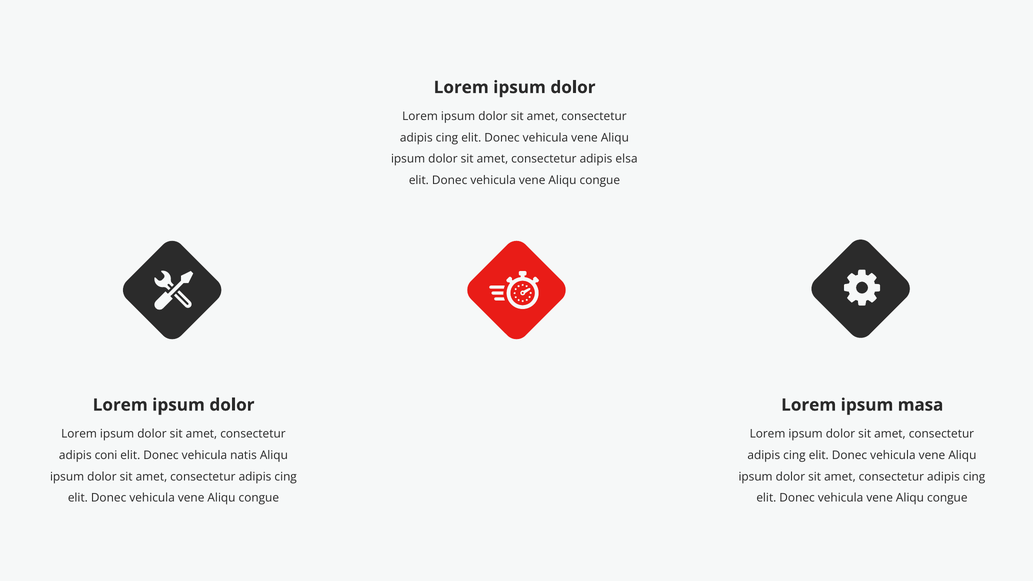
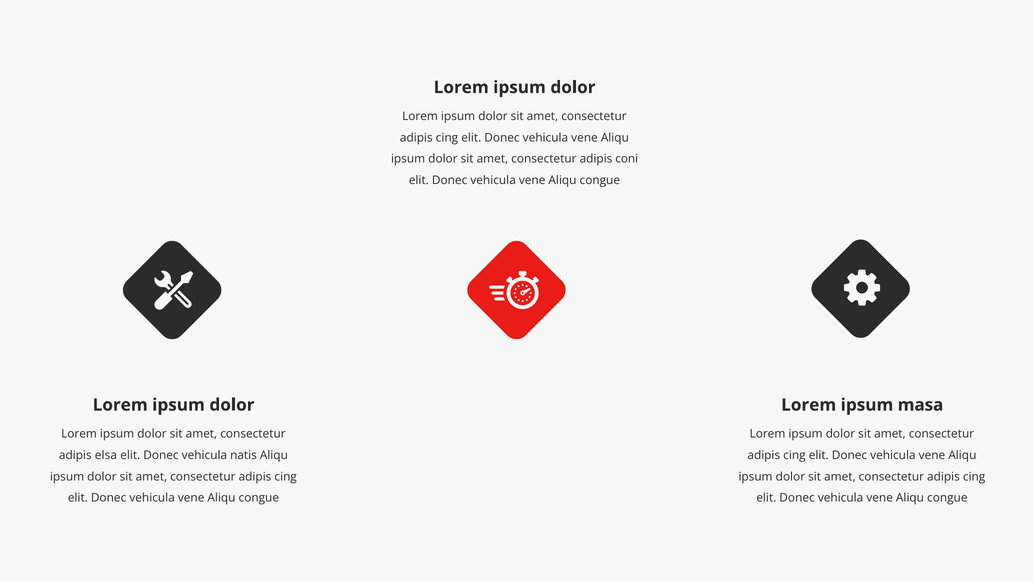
elsa: elsa -> coni
coni: coni -> elsa
